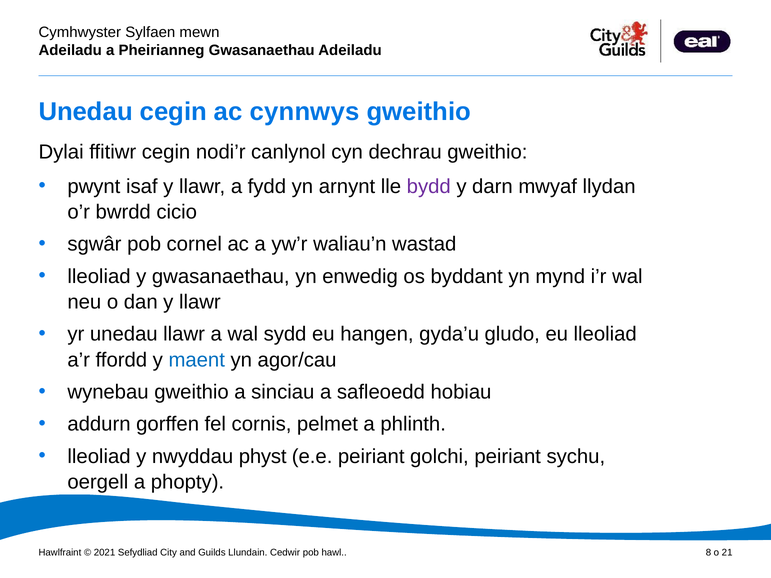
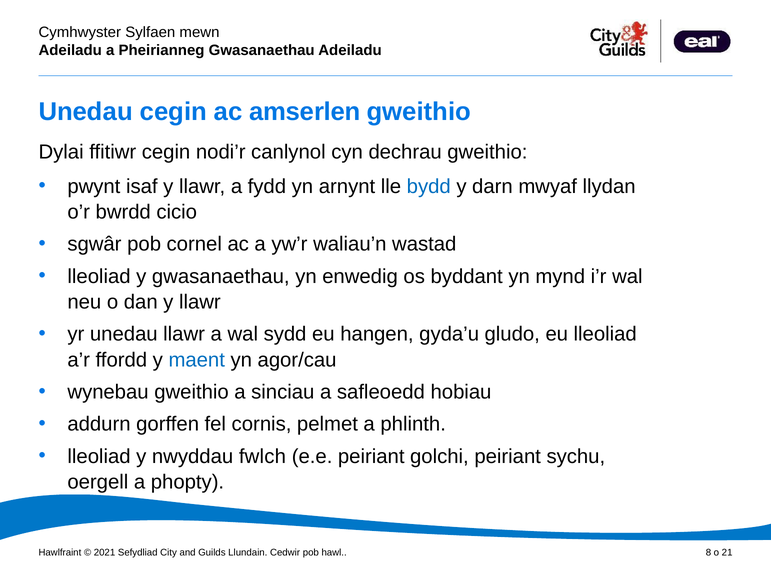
cynnwys: cynnwys -> amserlen
bydd colour: purple -> blue
physt: physt -> fwlch
